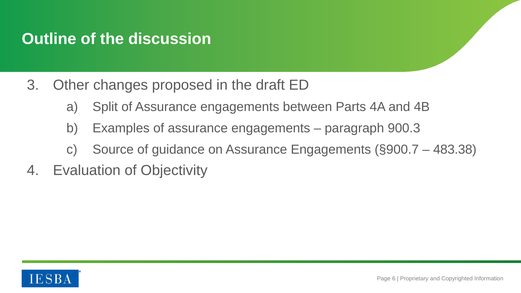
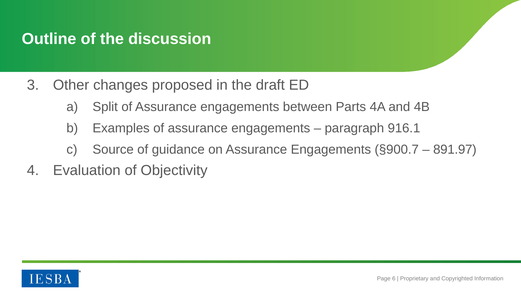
900.3: 900.3 -> 916.1
483.38: 483.38 -> 891.97
